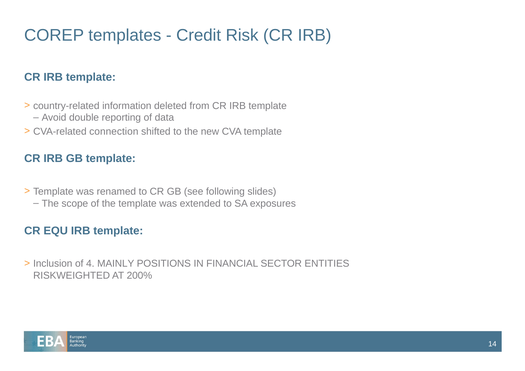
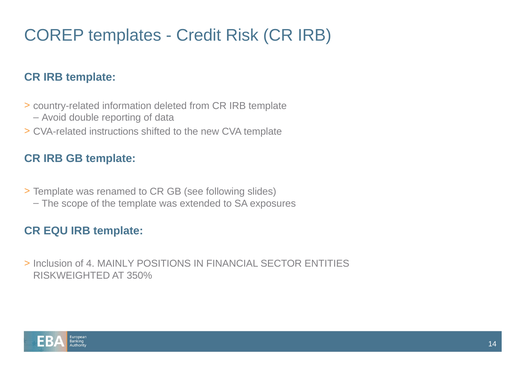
connection: connection -> instructions
200%: 200% -> 350%
